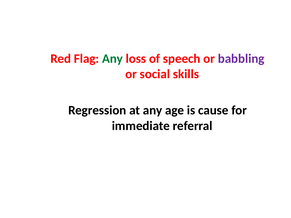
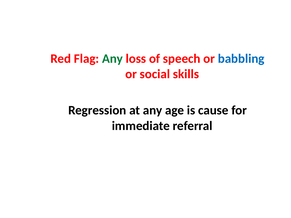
babbling colour: purple -> blue
